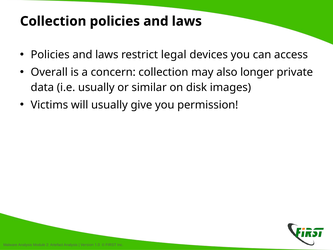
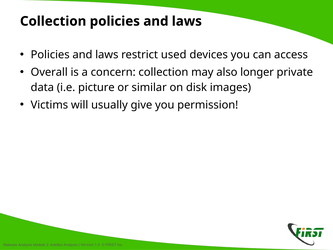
legal: legal -> used
i.e usually: usually -> picture
